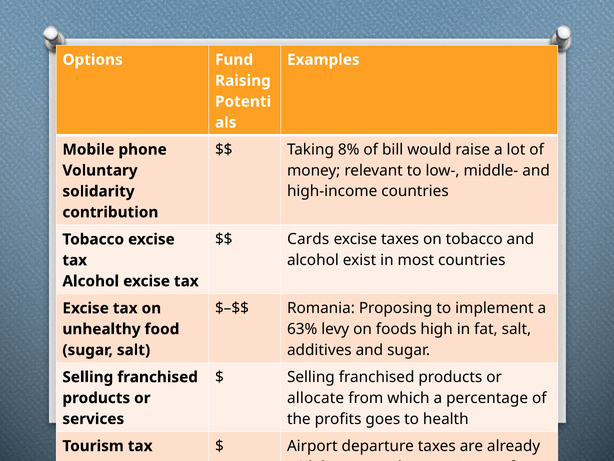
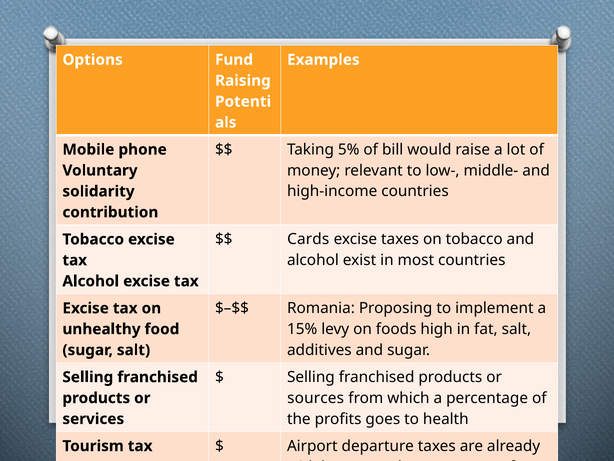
8%: 8% -> 5%
63%: 63% -> 15%
allocate: allocate -> sources
